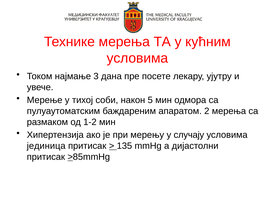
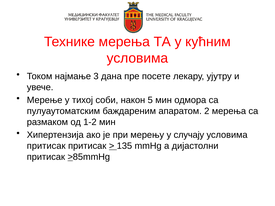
јединица at (46, 146): јединица -> притисак
